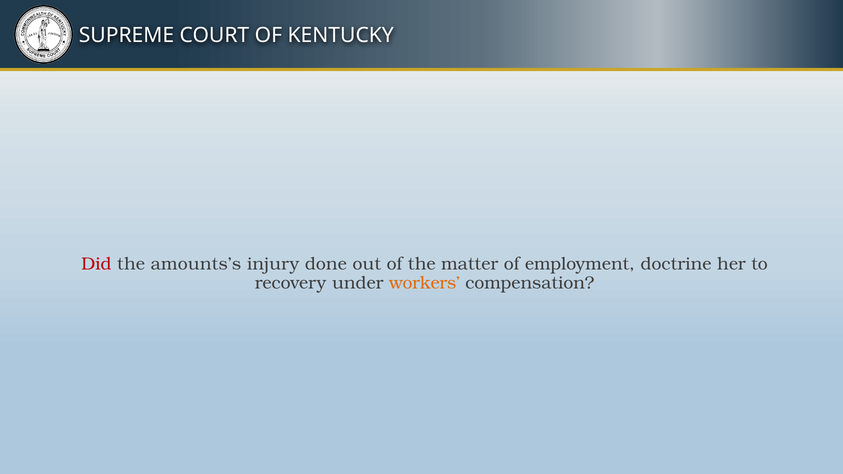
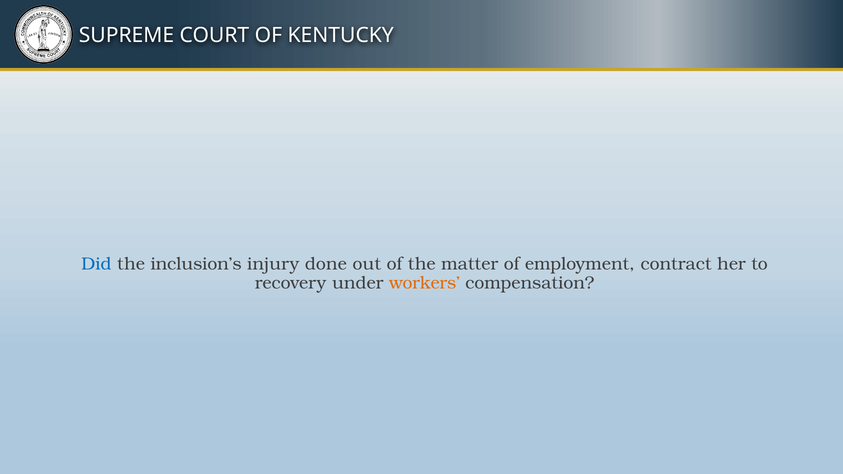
Did colour: red -> blue
amounts’s: amounts’s -> inclusion’s
doctrine: doctrine -> contract
